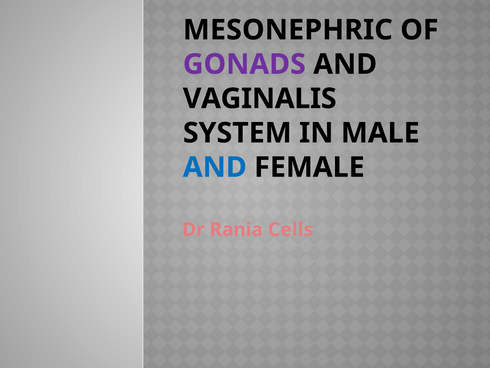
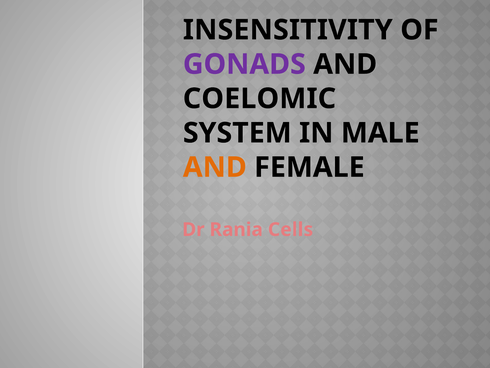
MESONEPHRIC: MESONEPHRIC -> INSENSITIVITY
VAGINALIS: VAGINALIS -> COELOMIC
AND at (215, 167) colour: blue -> orange
